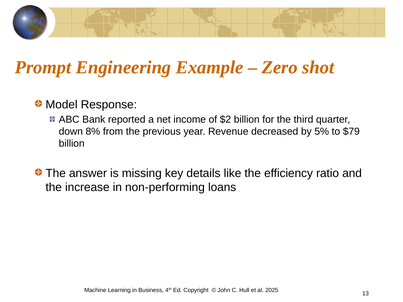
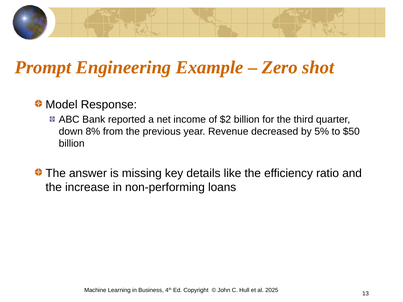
$79: $79 -> $50
